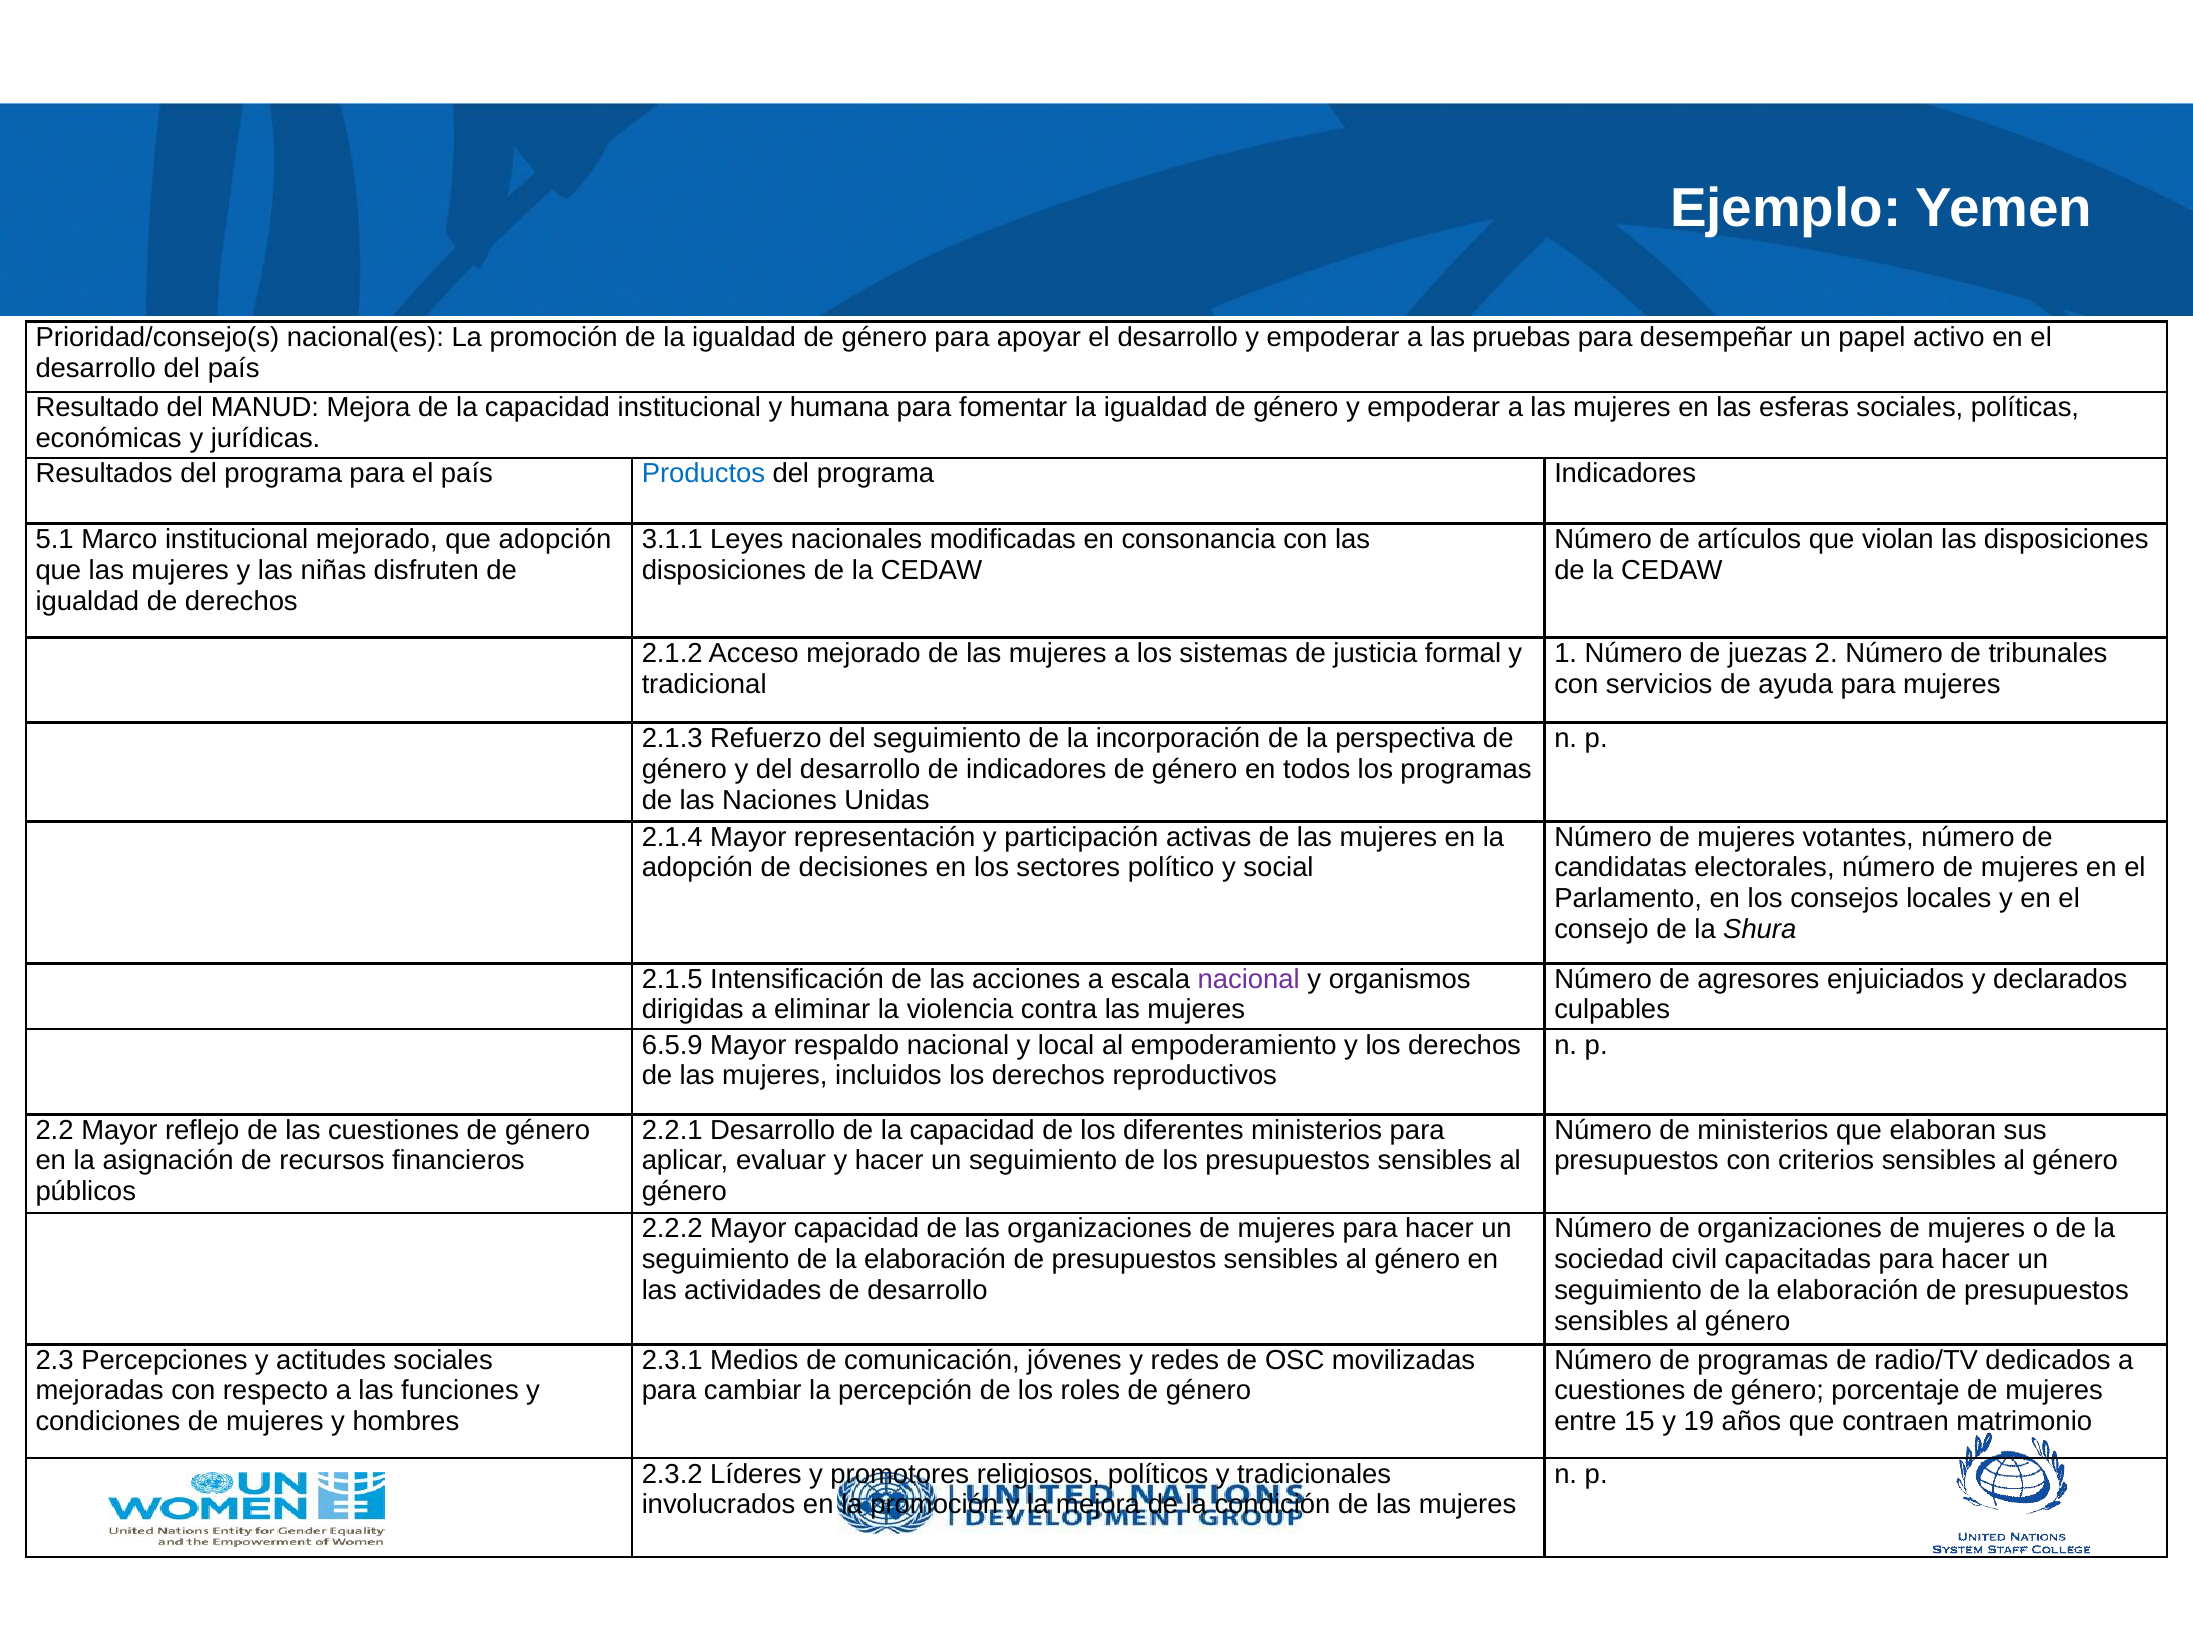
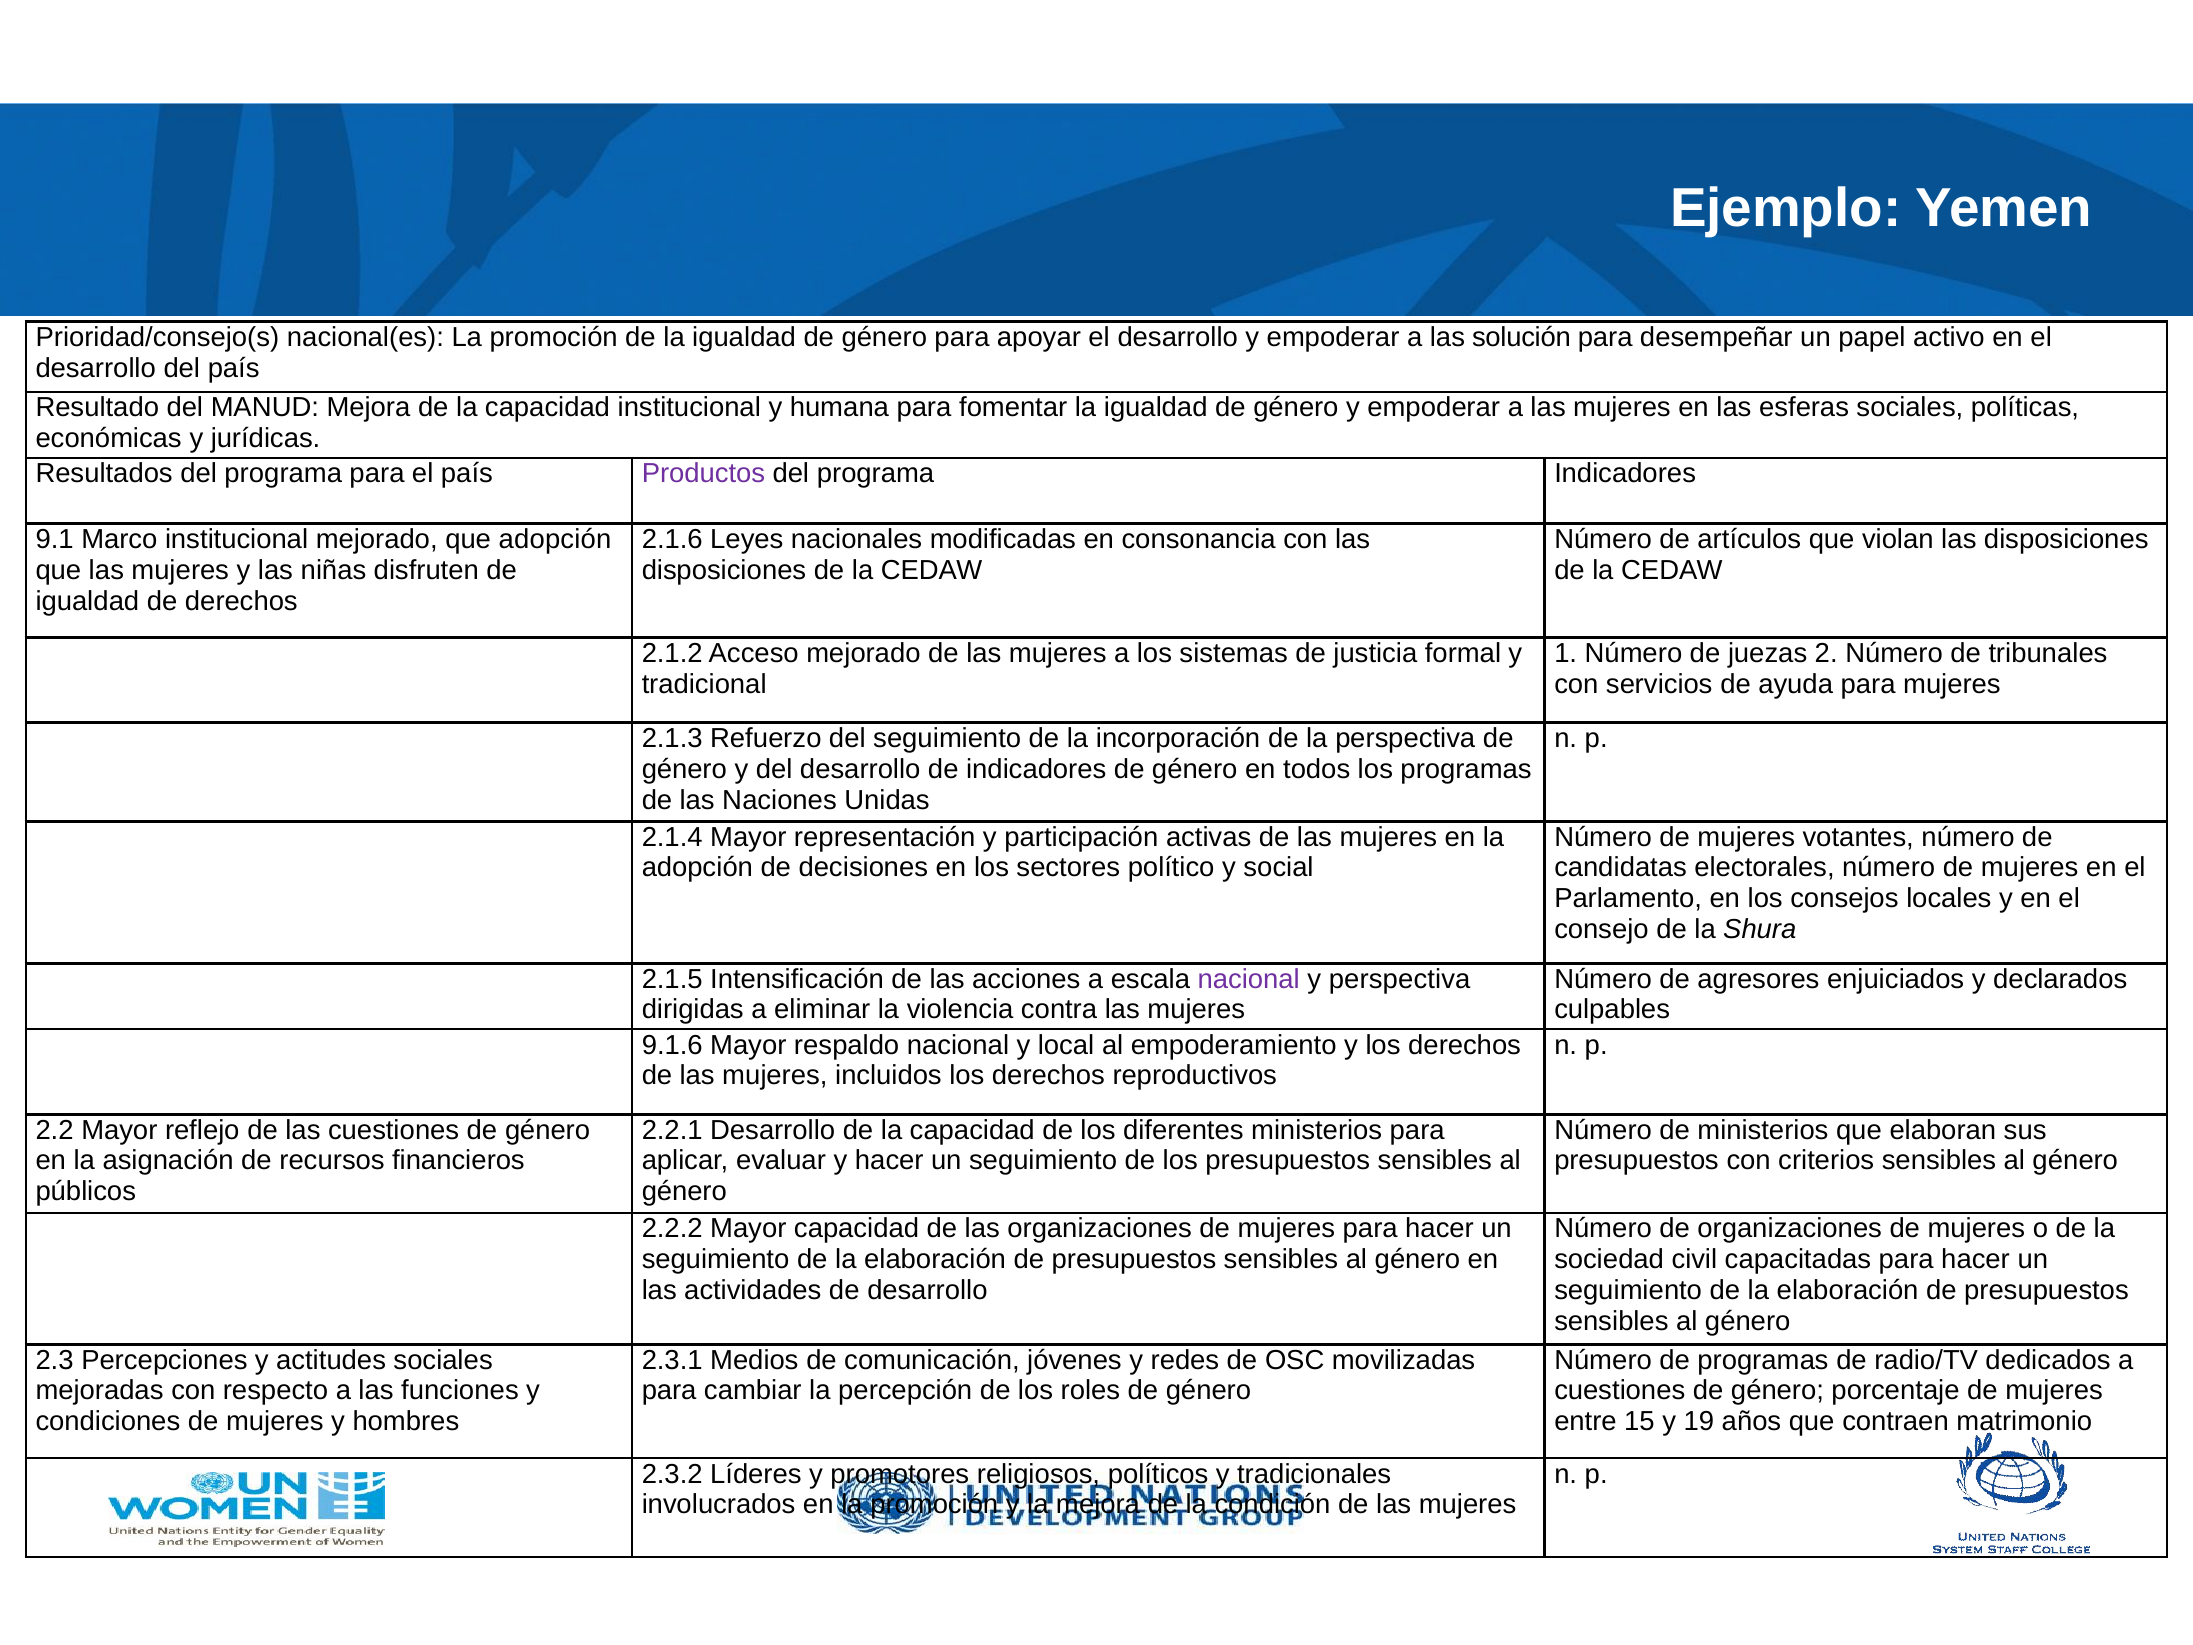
pruebas: pruebas -> solución
Productos colour: blue -> purple
5.1: 5.1 -> 9.1
3.1.1: 3.1.1 -> 2.1.6
y organismos: organismos -> perspectiva
6.5.9: 6.5.9 -> 9.1.6
